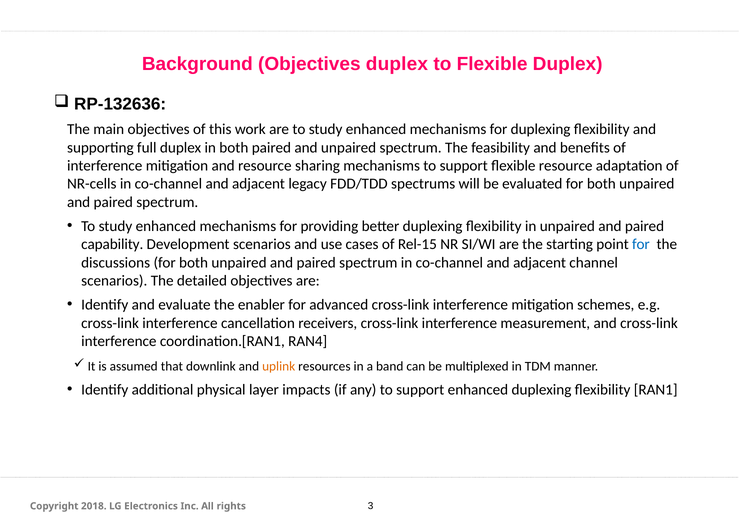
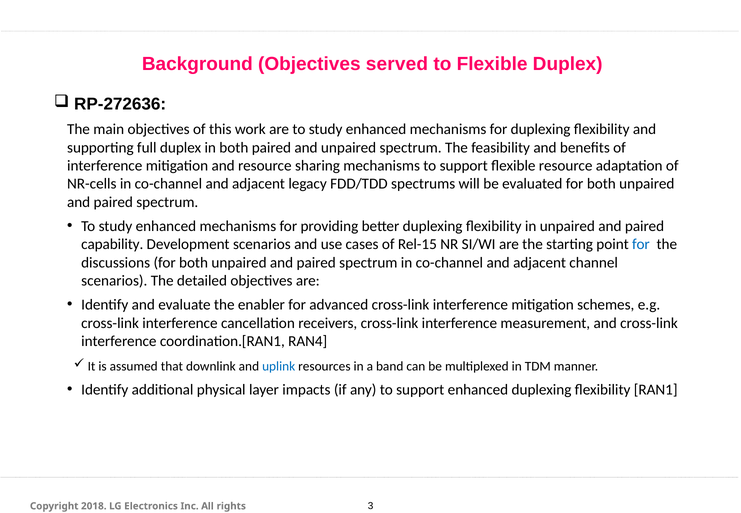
Objectives duplex: duplex -> served
RP-132636: RP-132636 -> RP-272636
uplink colour: orange -> blue
